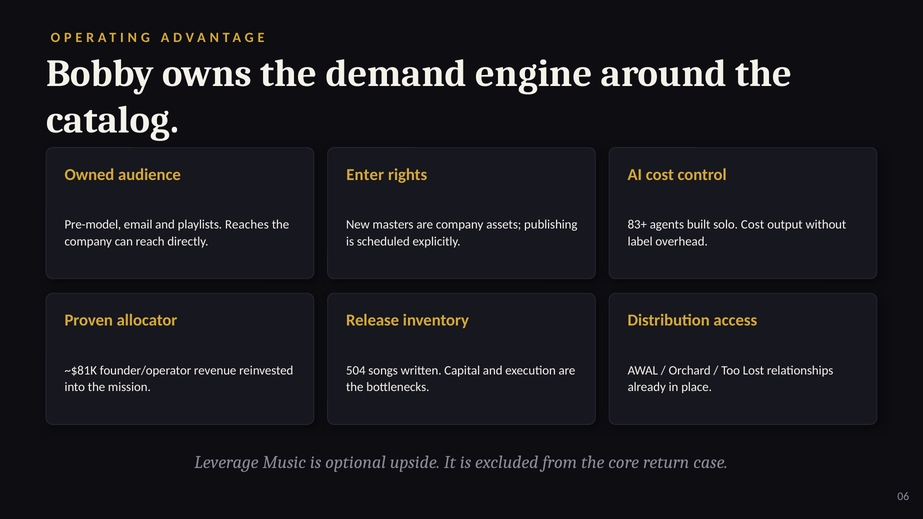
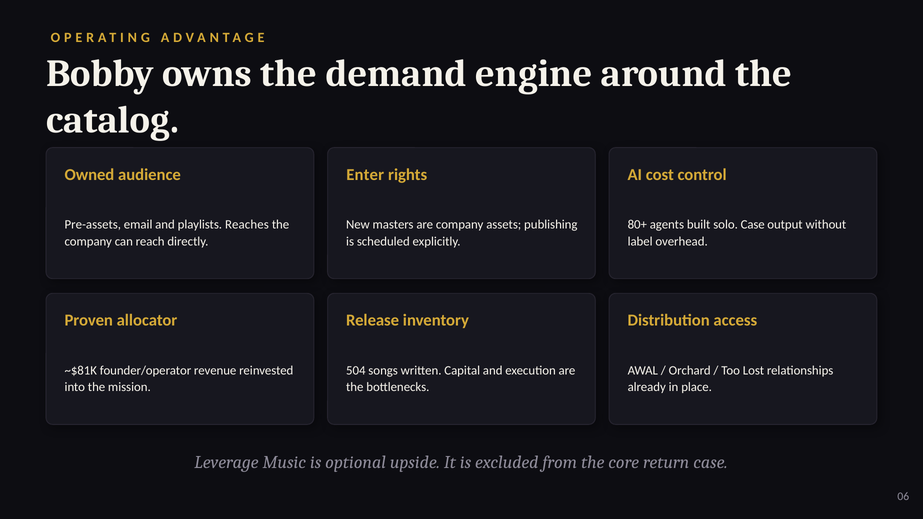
Pre-model: Pre-model -> Pre-assets
83+: 83+ -> 80+
solo Cost: Cost -> Case
